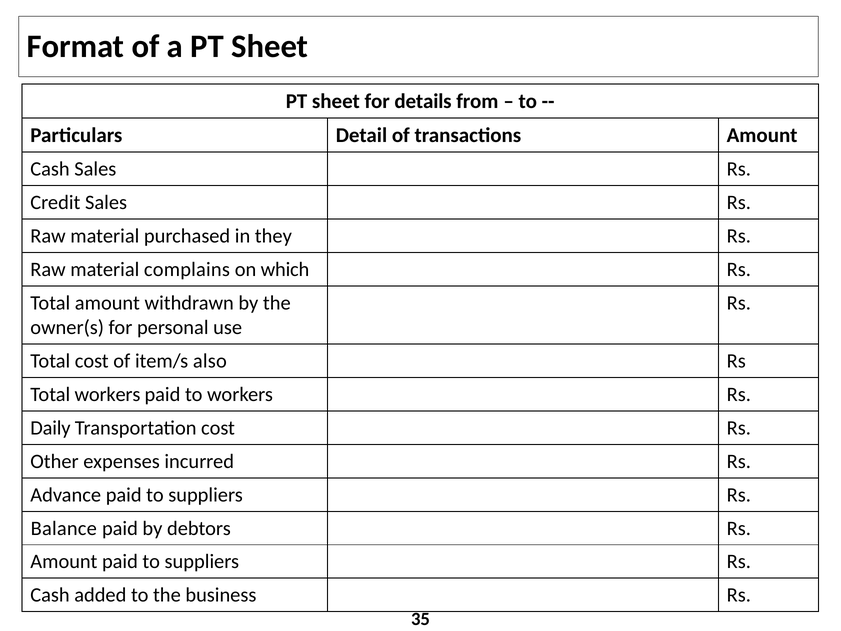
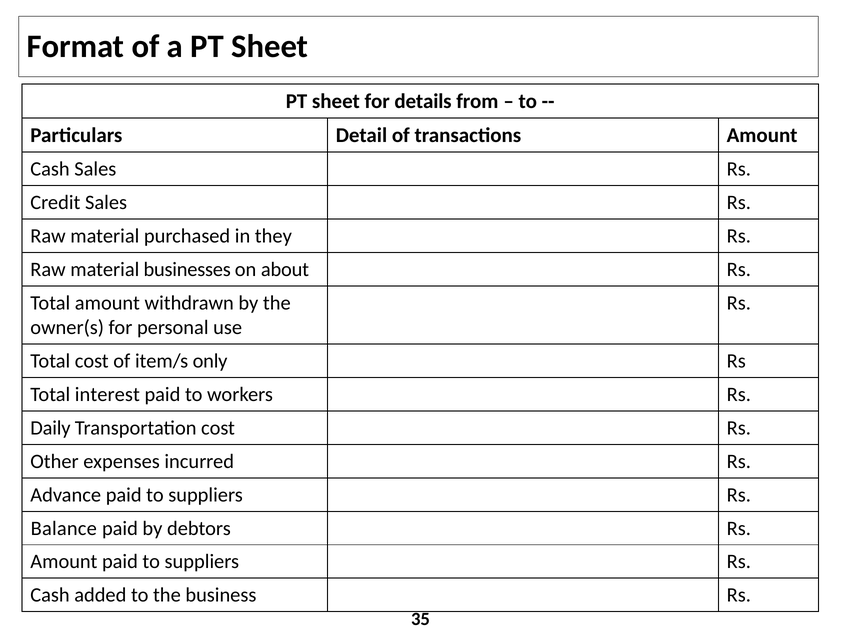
complains: complains -> businesses
which: which -> about
also: also -> only
Total workers: workers -> interest
